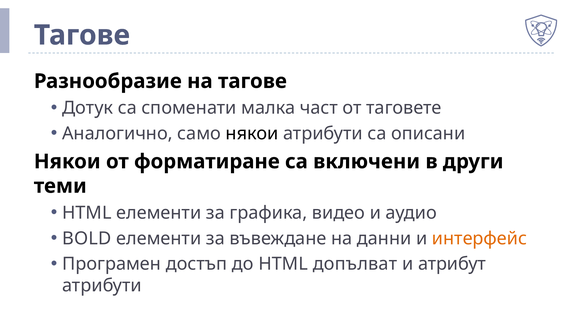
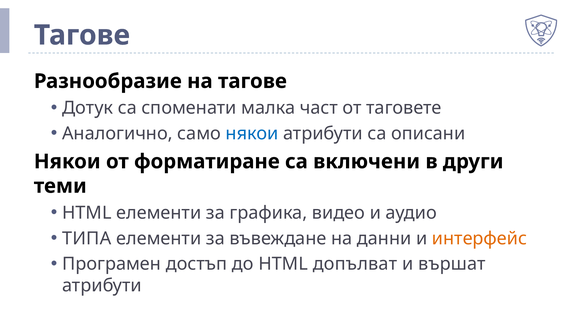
някои at (252, 134) colour: black -> blue
BOLD: BOLD -> ТИПА
атрибут: атрибут -> вършат
